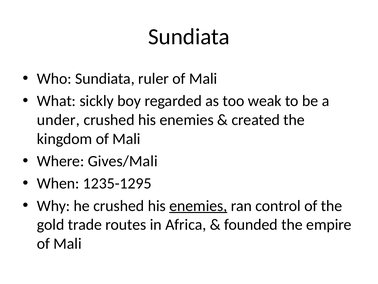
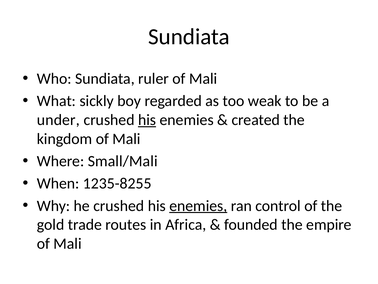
his at (147, 120) underline: none -> present
Gives/Mali: Gives/Mali -> Small/Mali
1235-1295: 1235-1295 -> 1235-8255
